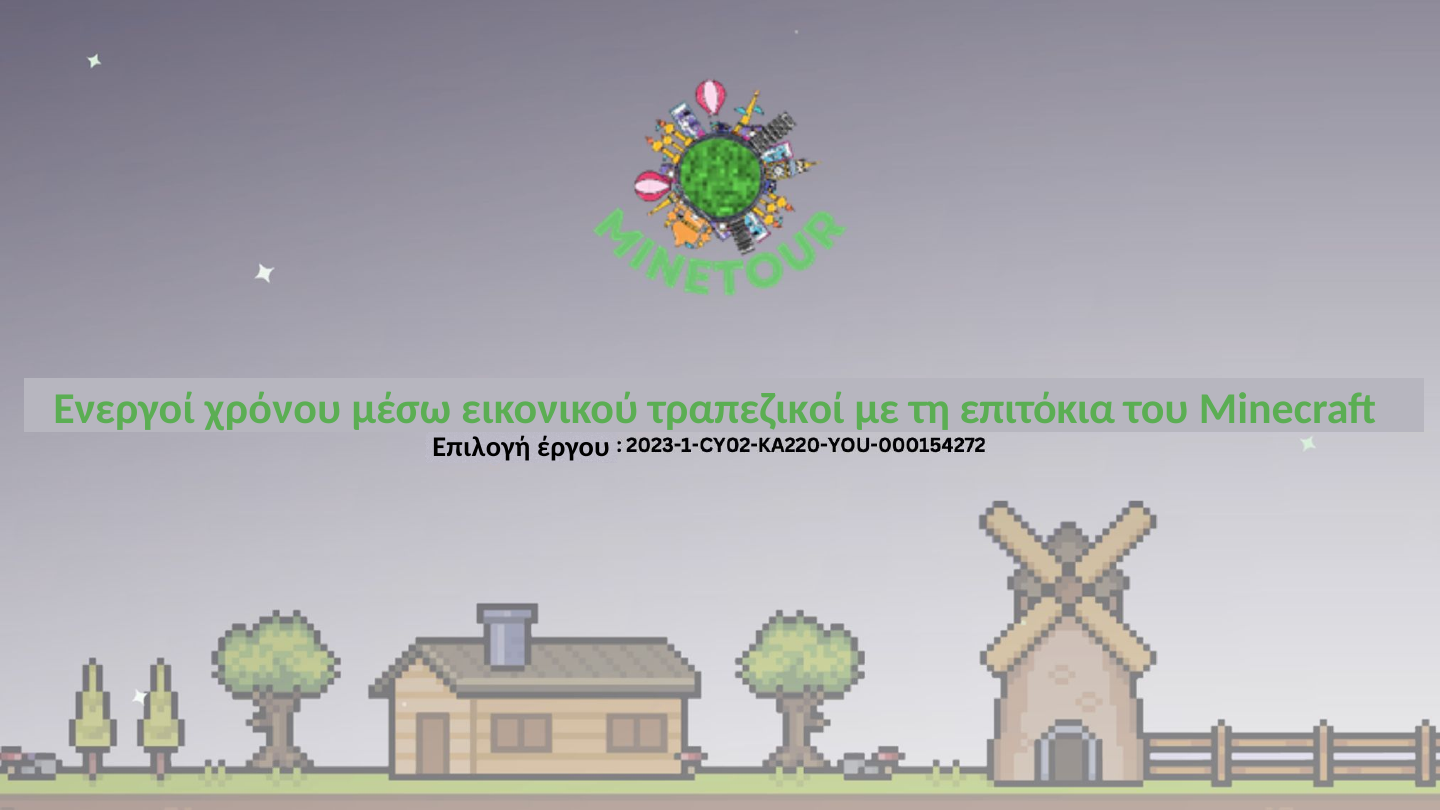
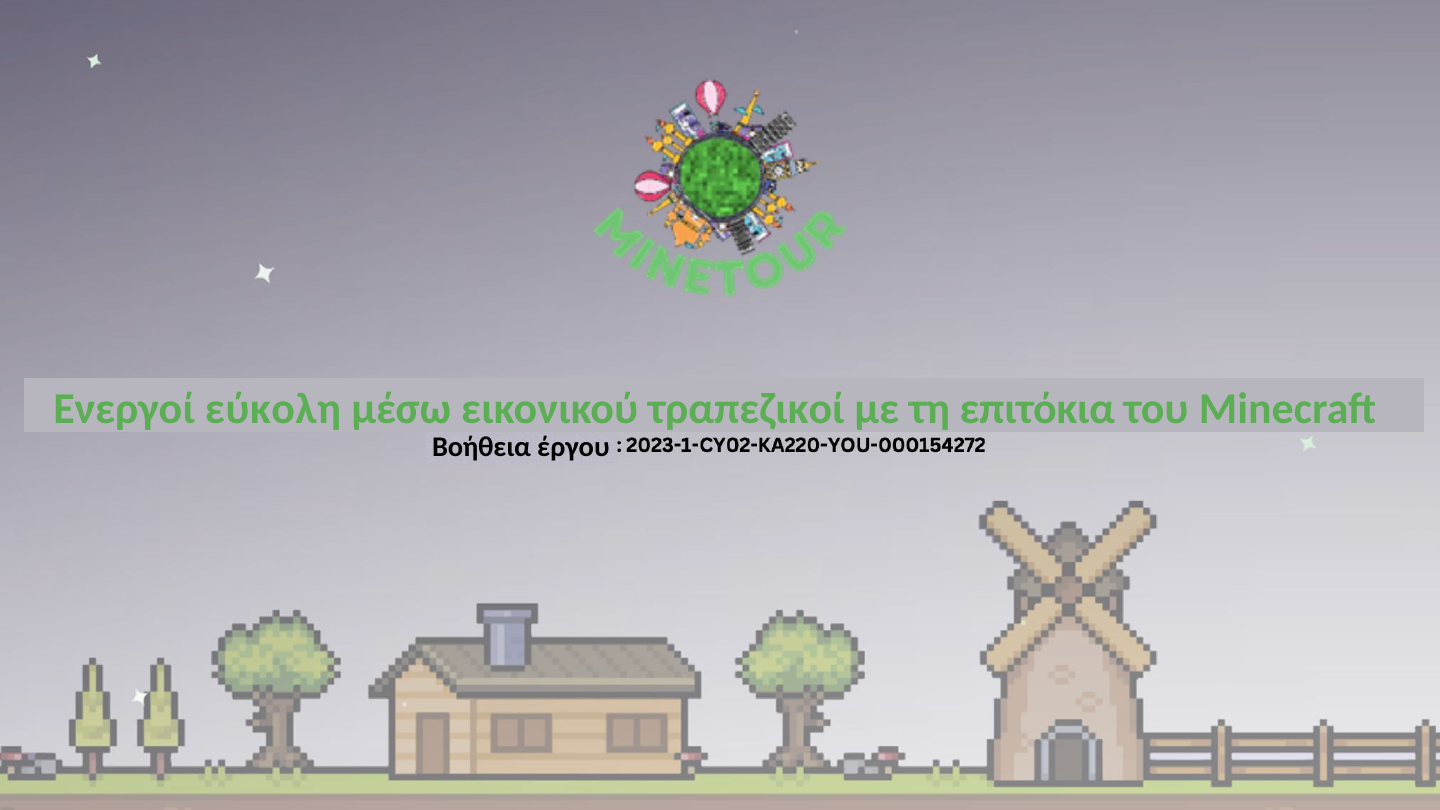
χρόνου: χρόνου -> εύκολη
Επιλογή: Επιλογή -> Βοήθεια
